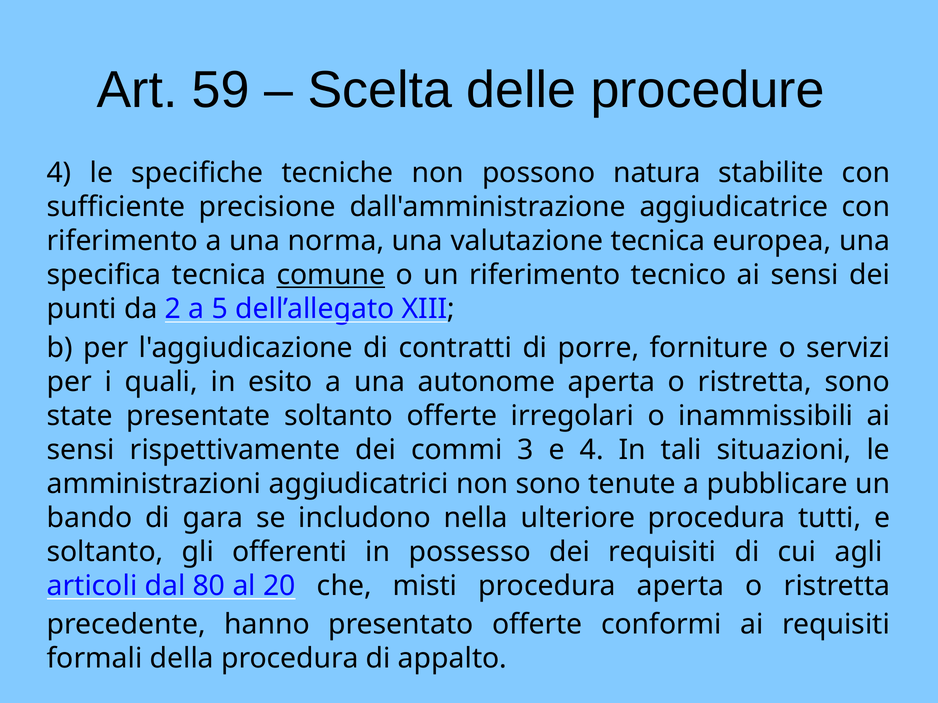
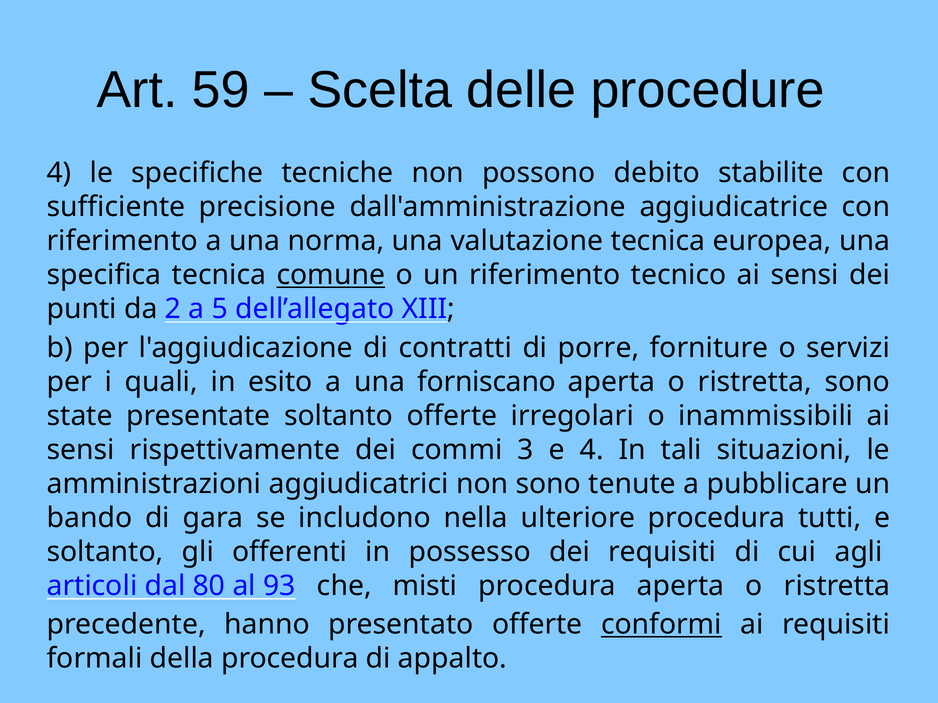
natura: natura -> debito
autonome: autonome -> forniscano
20: 20 -> 93
conformi underline: none -> present
